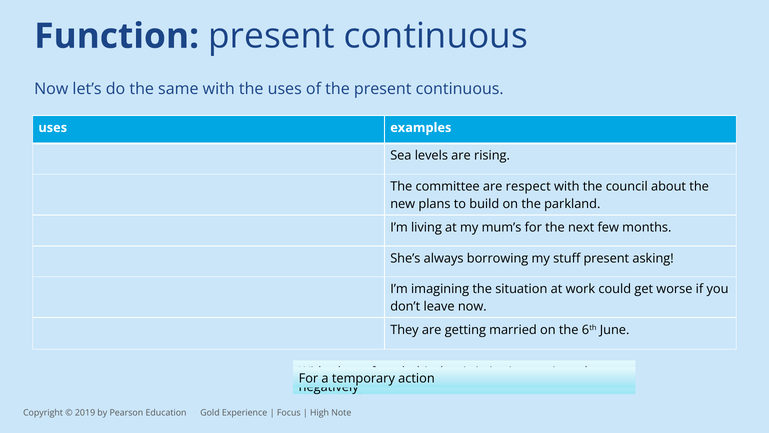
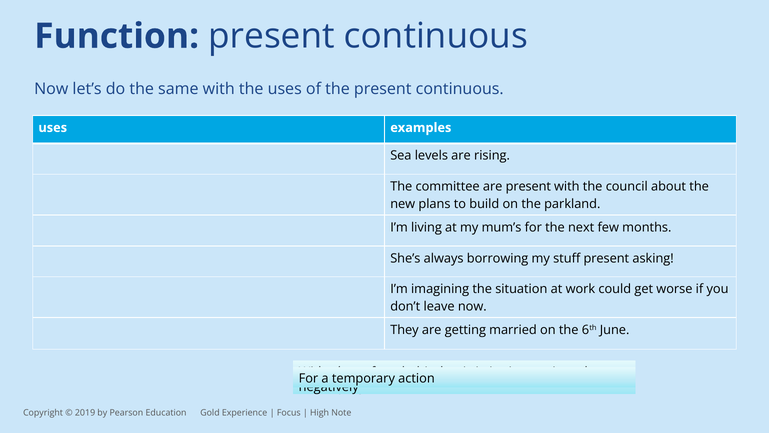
are respect: respect -> present
